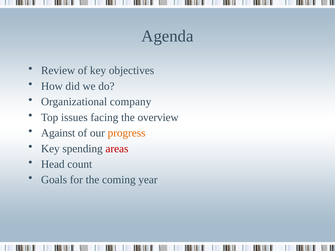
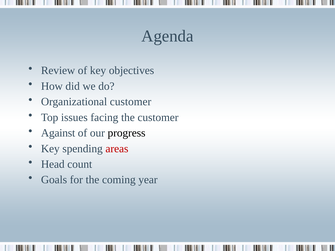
Organizational company: company -> customer
the overview: overview -> customer
progress colour: orange -> black
